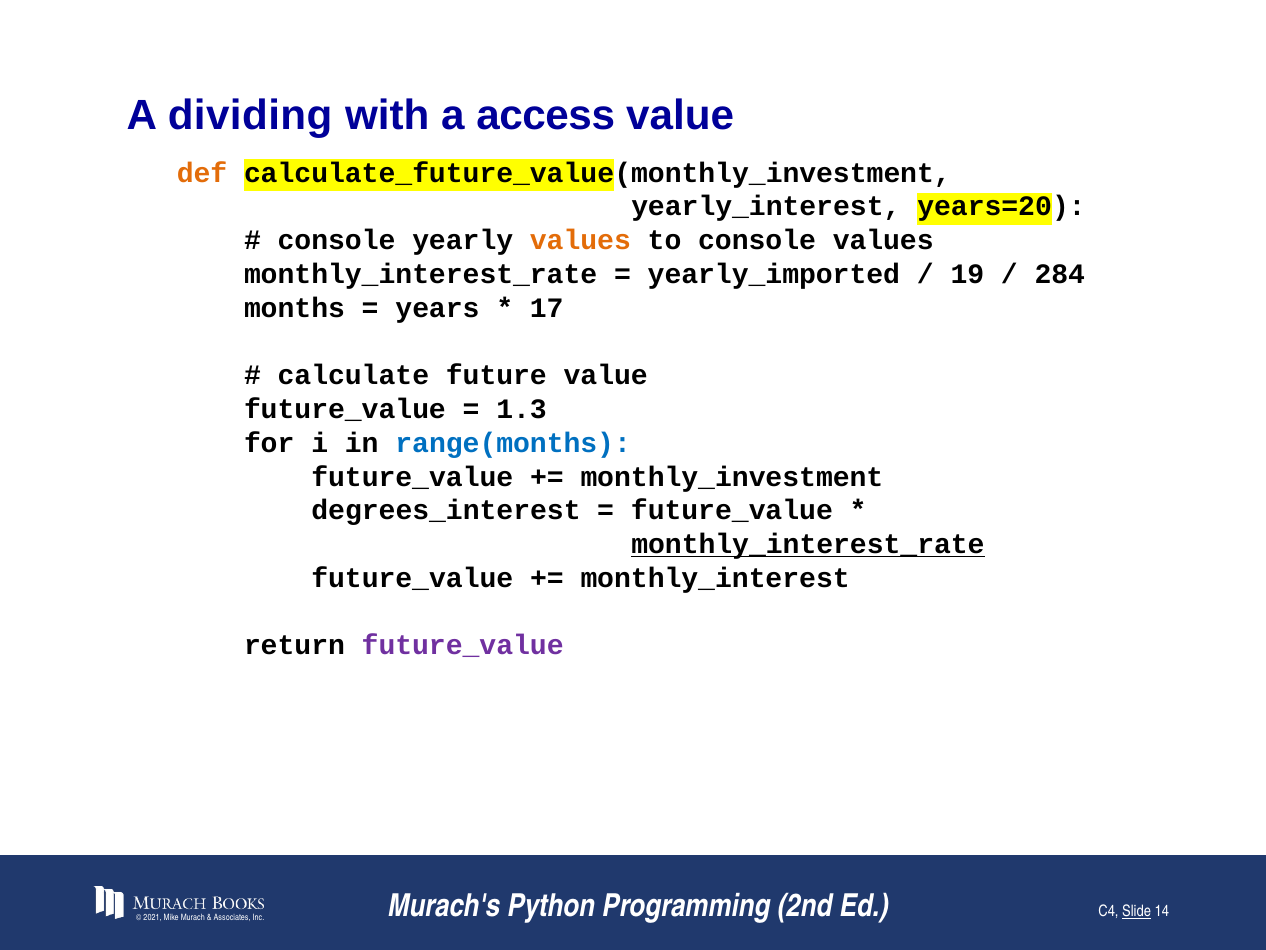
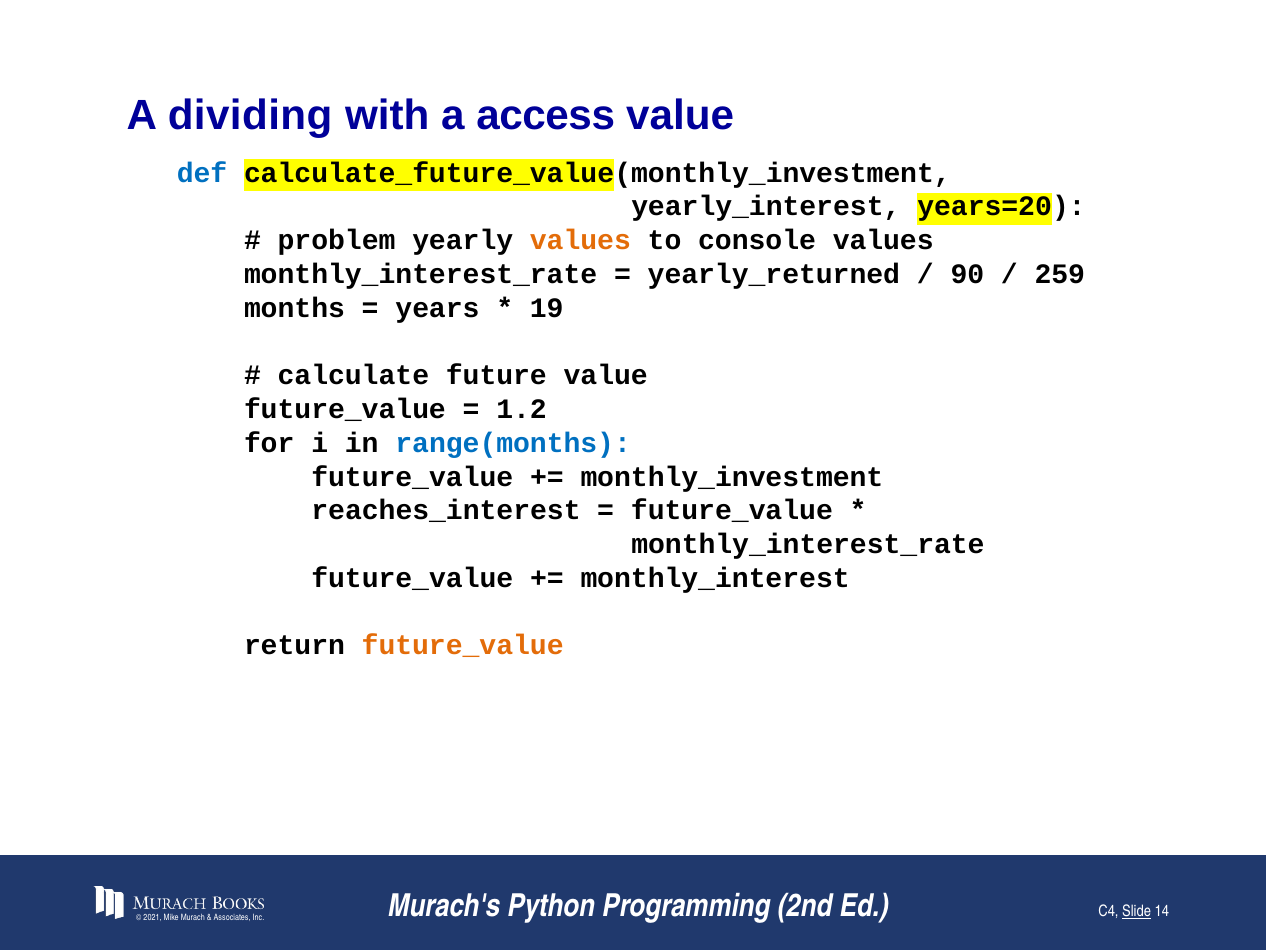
def colour: orange -> blue
console at (337, 240): console -> problem
yearly_imported: yearly_imported -> yearly_returned
19: 19 -> 90
284: 284 -> 259
17: 17 -> 19
1.3: 1.3 -> 1.2
degrees_interest: degrees_interest -> reaches_interest
monthly_interest_rate at (808, 544) underline: present -> none
future_value at (463, 645) colour: purple -> orange
